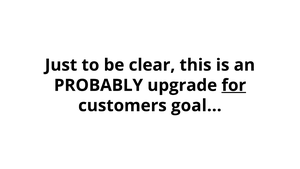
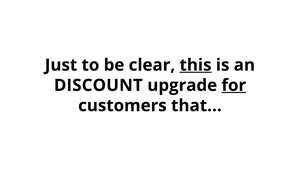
this underline: none -> present
PROBABLY: PROBABLY -> DISCOUNT
goal: goal -> that
